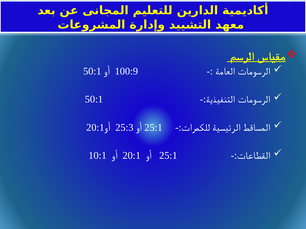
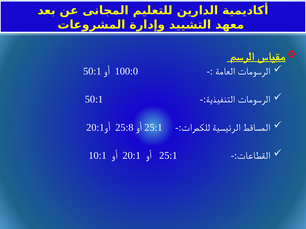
100:9: 100:9 -> 100:0
25:3: 25:3 -> 25:8
